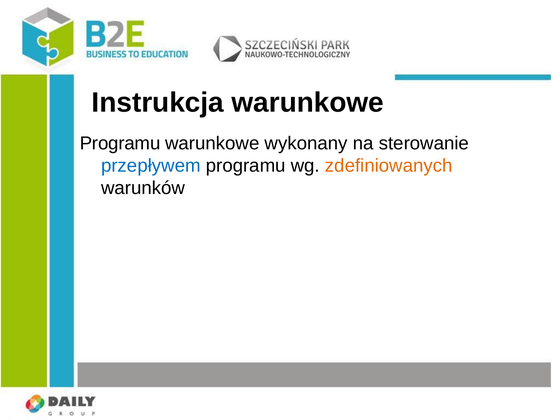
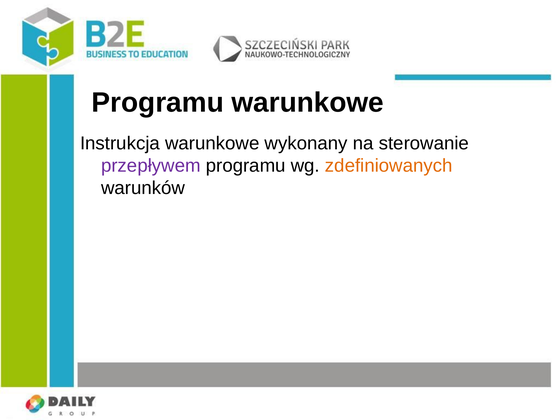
Instrukcja at (158, 103): Instrukcja -> Programu
Programu at (120, 143): Programu -> Instrukcja
przepływem colour: blue -> purple
